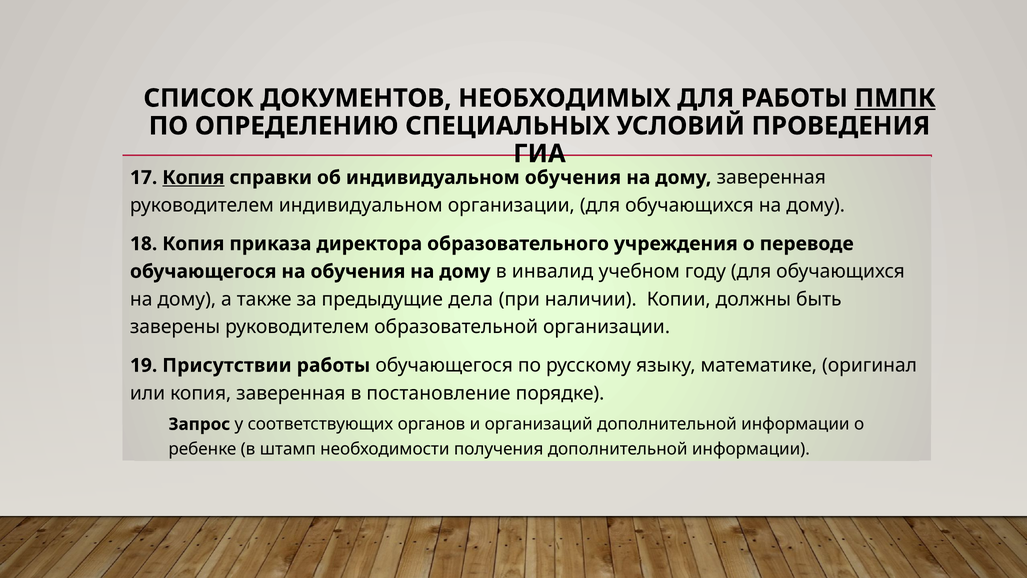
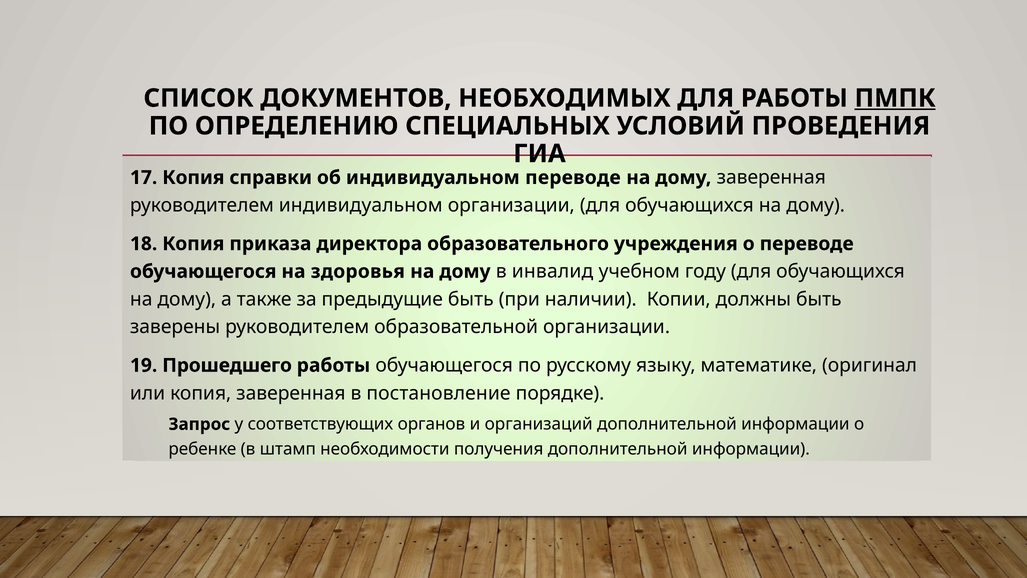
Копия at (193, 178) underline: present -> none
индивидуальном обучения: обучения -> переводе
на обучения: обучения -> здоровья
предыдущие дела: дела -> быть
Присутствии: Присутствии -> Прошедшего
